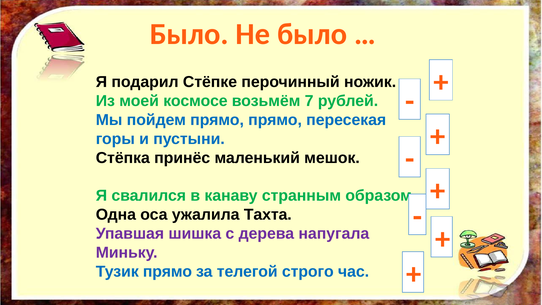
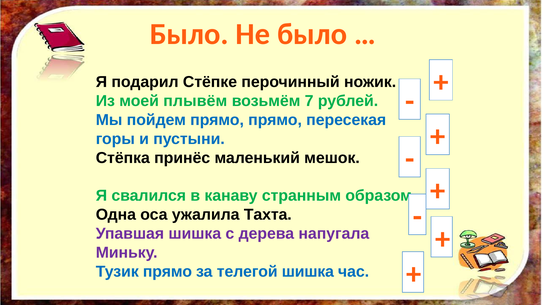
космосе: космосе -> плывём
телегой строго: строго -> шишка
